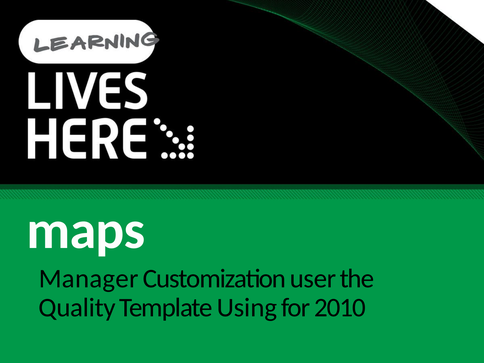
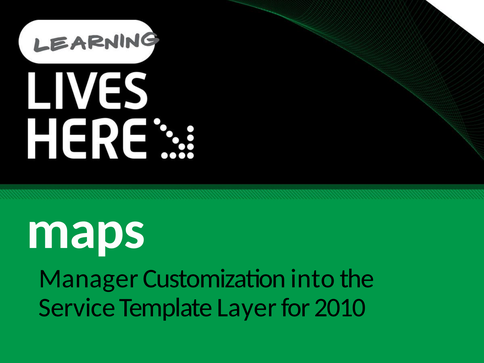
user: user -> into
Quality: Quality -> Service
Using: Using -> Layer
